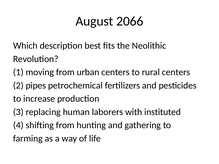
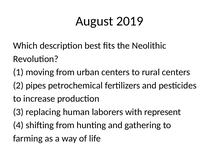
2066: 2066 -> 2019
instituted: instituted -> represent
